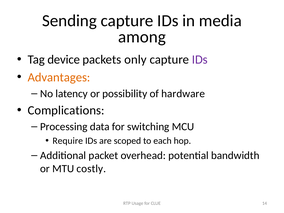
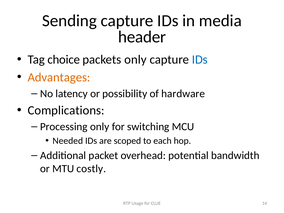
among: among -> header
device: device -> choice
IDs at (200, 60) colour: purple -> blue
Processing data: data -> only
Require: Require -> Needed
